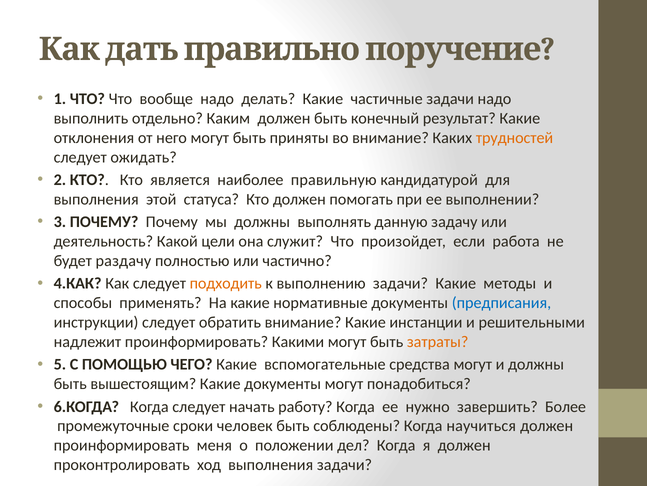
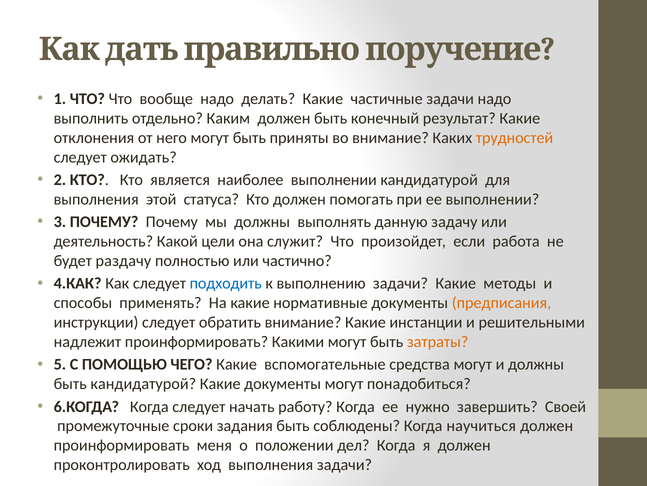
наиболее правильную: правильную -> выполнении
подходить colour: orange -> blue
предписания colour: blue -> orange
быть вышестоящим: вышестоящим -> кандидатурой
Более: Более -> Своей
человек: человек -> задания
